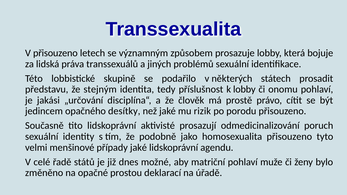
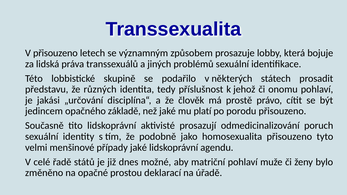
stejným: stejným -> různých
k lobby: lobby -> jehož
desítky: desítky -> základě
rizik: rizik -> platí
